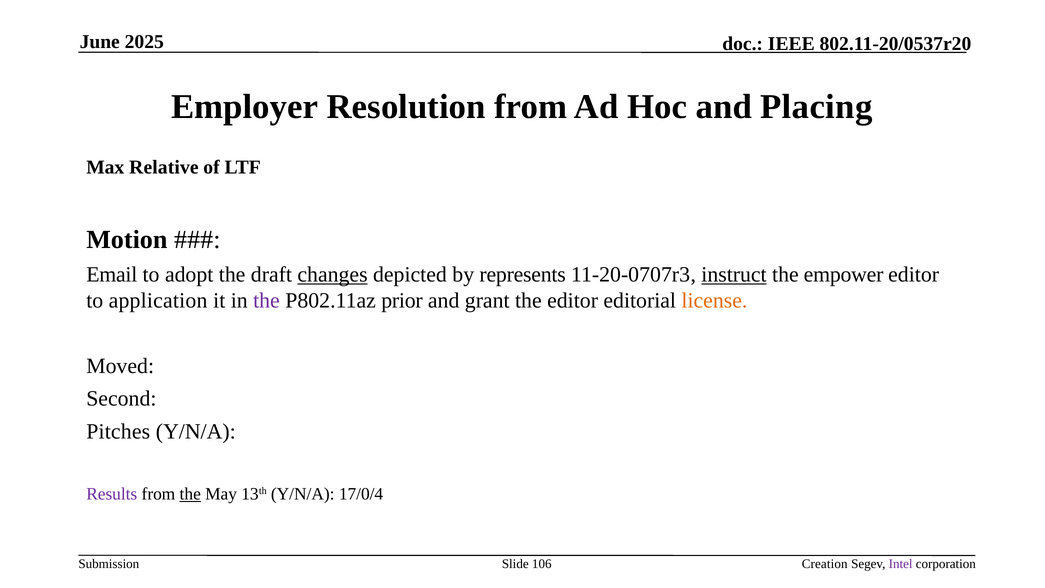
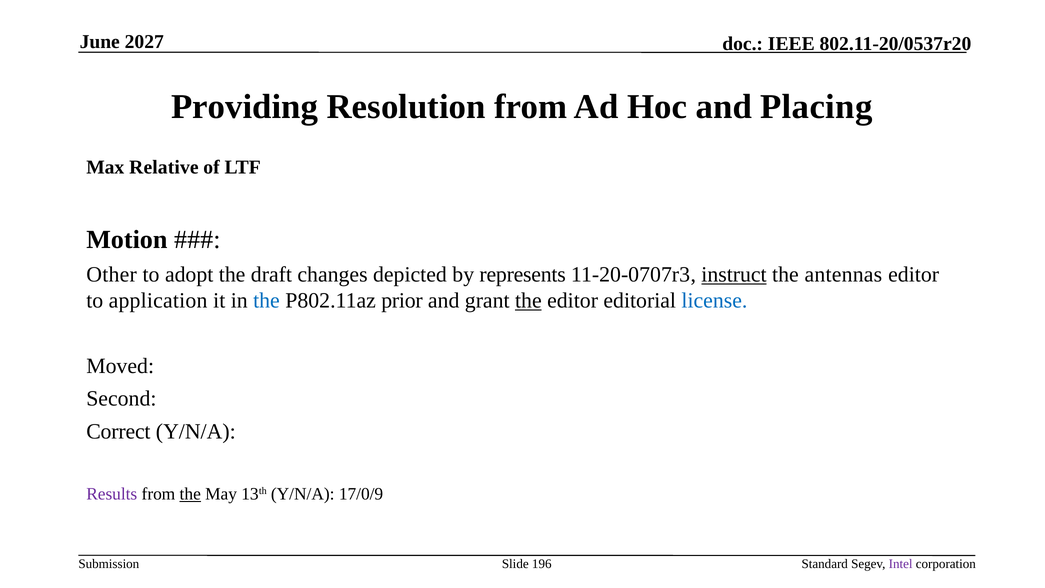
2025: 2025 -> 2027
Employer: Employer -> Providing
Email: Email -> Other
changes underline: present -> none
empower: empower -> antennas
the at (266, 301) colour: purple -> blue
the at (528, 301) underline: none -> present
license colour: orange -> blue
Pitches: Pitches -> Correct
17/0/4: 17/0/4 -> 17/0/9
106: 106 -> 196
Creation: Creation -> Standard
